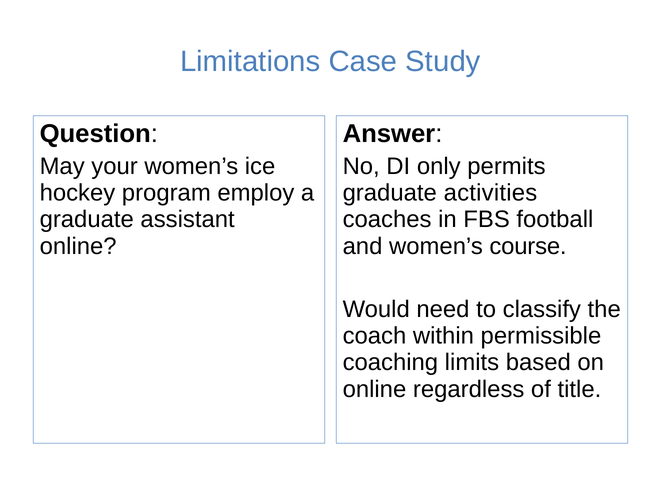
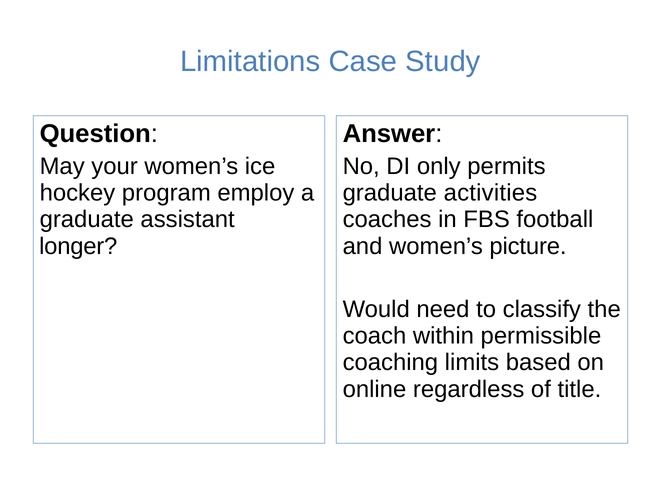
online at (78, 246): online -> longer
course: course -> picture
